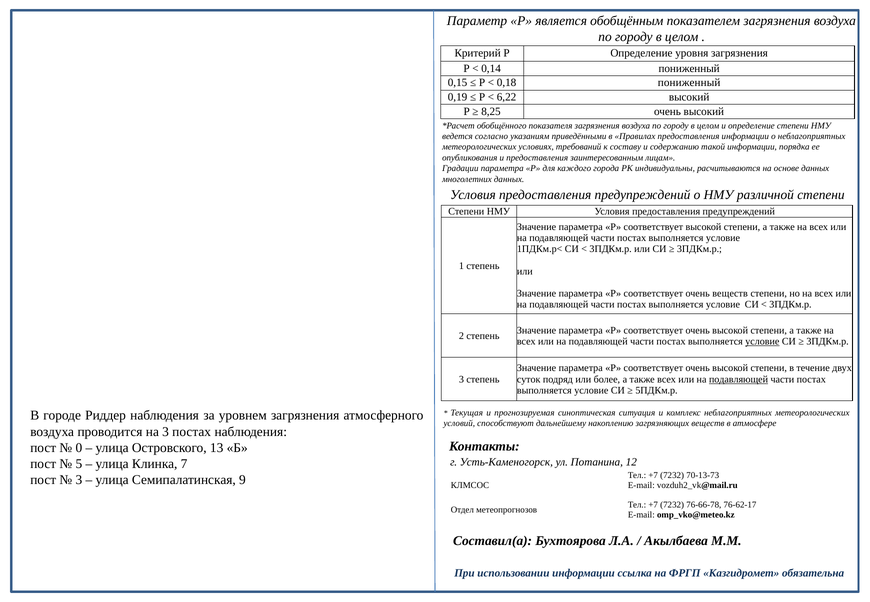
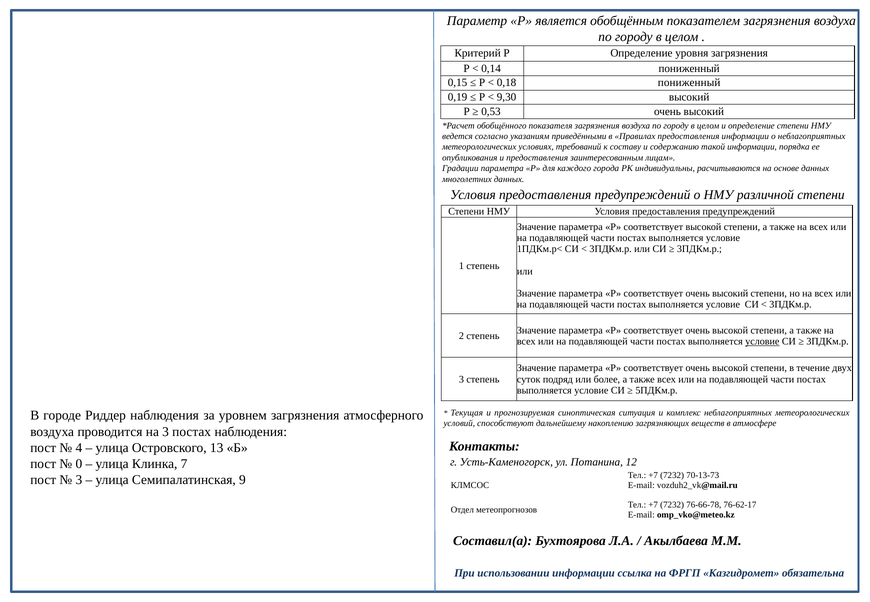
6,22: 6,22 -> 9,30
8,25: 8,25 -> 0,53
соответствует очень веществ: веществ -> высокий
подавляющей at (739, 379) underline: present -> none
0: 0 -> 4
5: 5 -> 0
